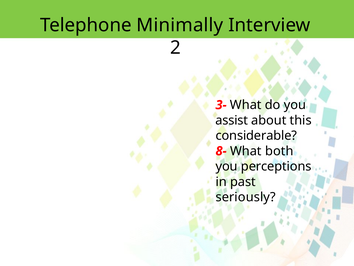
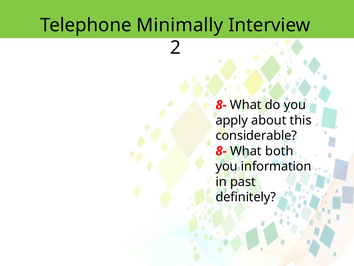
3- at (221, 105): 3- -> 8-
assist: assist -> apply
perceptions: perceptions -> information
seriously: seriously -> definitely
